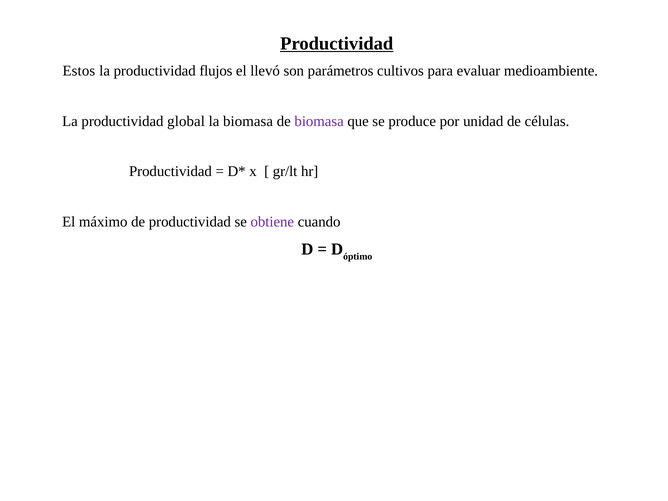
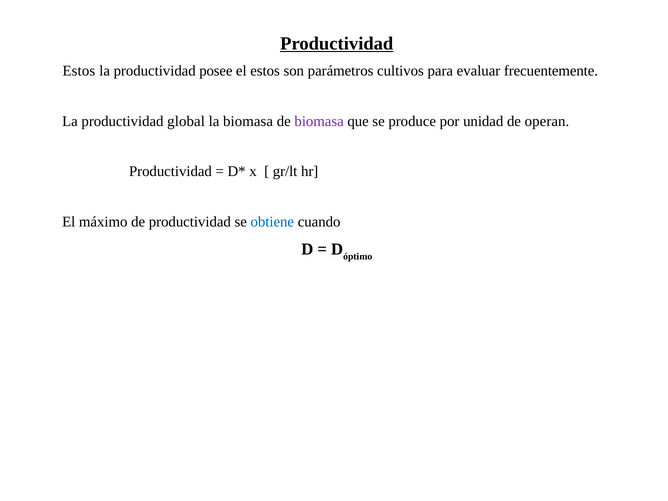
flujos: flujos -> posee
el llevó: llevó -> estos
medioambiente: medioambiente -> frecuentemente
células: células -> operan
obtiene colour: purple -> blue
